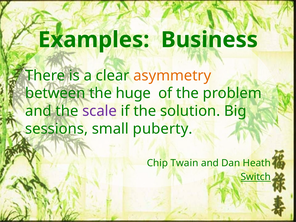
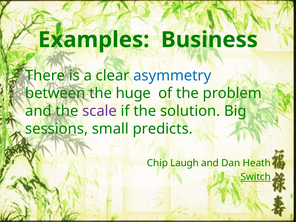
asymmetry colour: orange -> blue
puberty: puberty -> predicts
Twain: Twain -> Laugh
